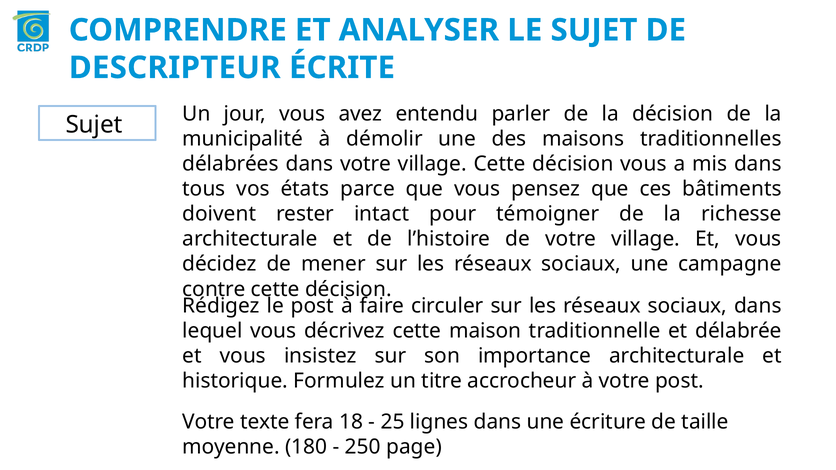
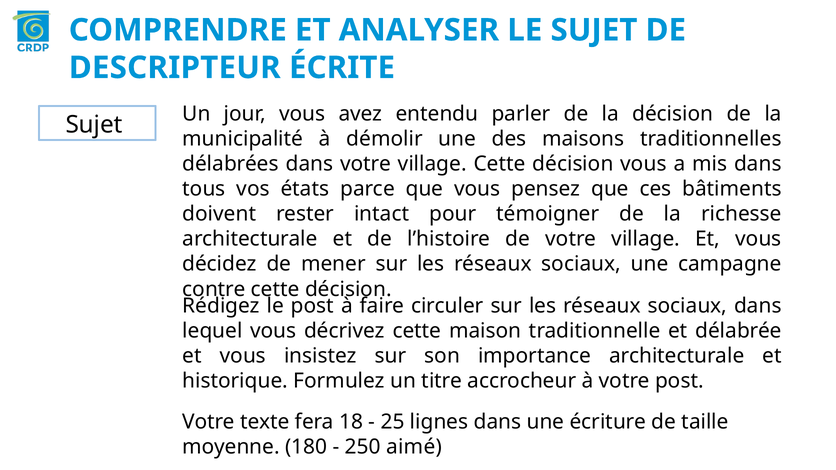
page: page -> aimé
